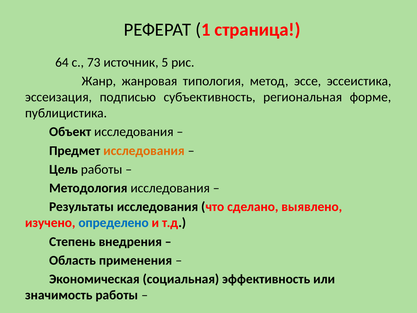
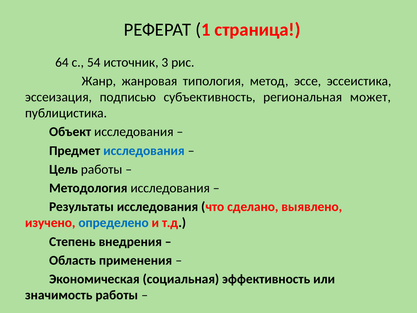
73: 73 -> 54
5: 5 -> 3
форме: форме -> может
исследования at (144, 150) colour: orange -> blue
